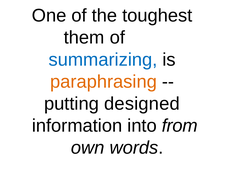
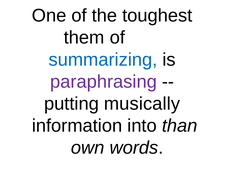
paraphrasing colour: orange -> purple
designed: designed -> musically
from: from -> than
